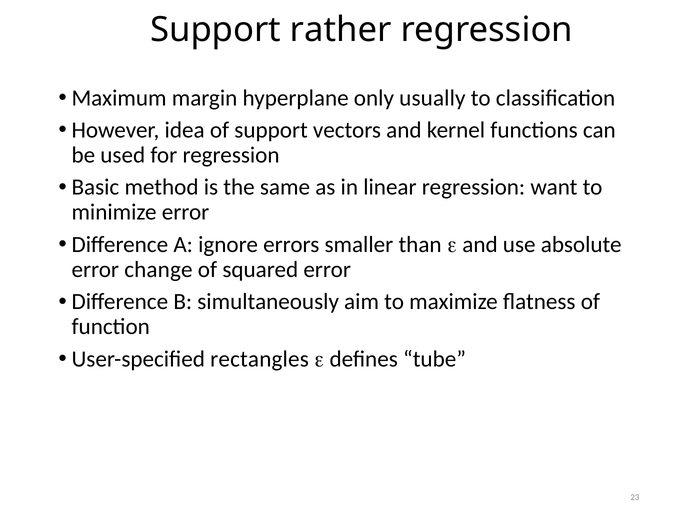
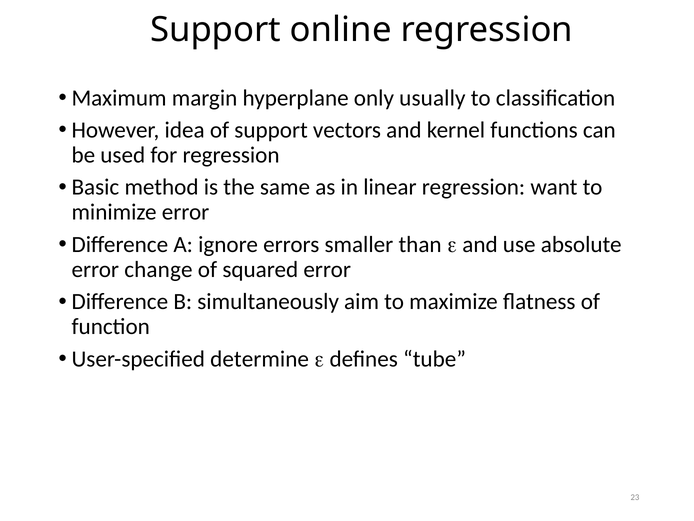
rather: rather -> online
rectangles: rectangles -> determine
